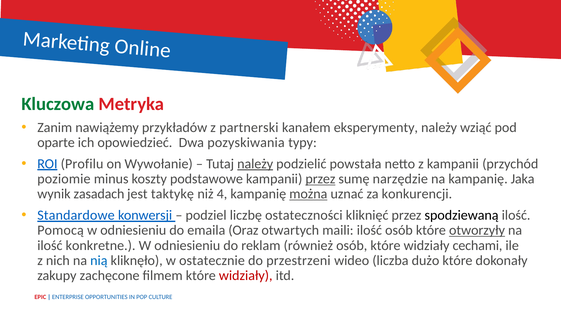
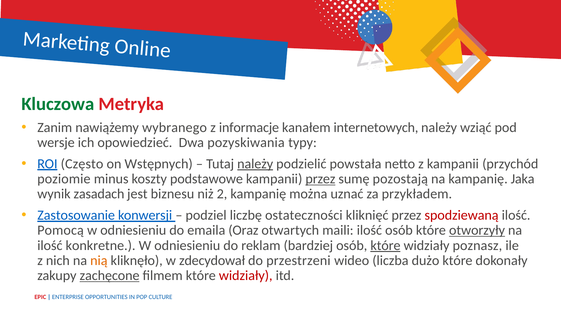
przykładów: przykładów -> wybranego
partnerski: partnerski -> informacje
eksperymenty: eksperymenty -> internetowych
oparte: oparte -> wersje
Profilu: Profilu -> Często
Wywołanie: Wywołanie -> Wstępnych
narzędzie: narzędzie -> pozostają
taktykę: taktykę -> biznesu
4: 4 -> 2
można underline: present -> none
konkurencji: konkurencji -> przykładem
Standardowe: Standardowe -> Zastosowanie
spodziewaną colour: black -> red
również: również -> bardziej
które at (385, 246) underline: none -> present
cechami: cechami -> poznasz
nią colour: blue -> orange
ostatecznie: ostatecznie -> zdecydował
zachęcone underline: none -> present
